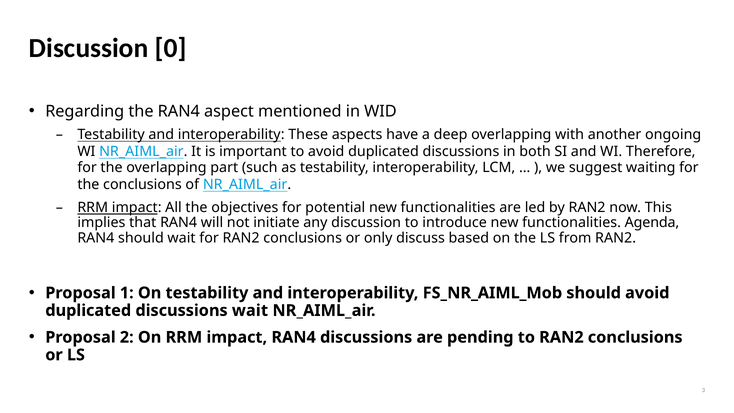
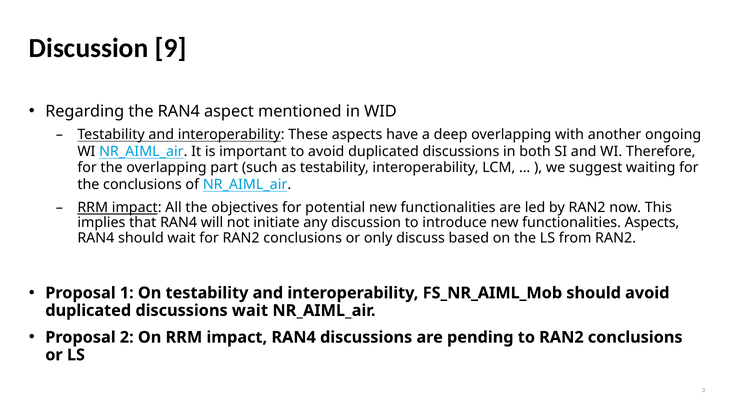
0: 0 -> 9
functionalities Agenda: Agenda -> Aspects
